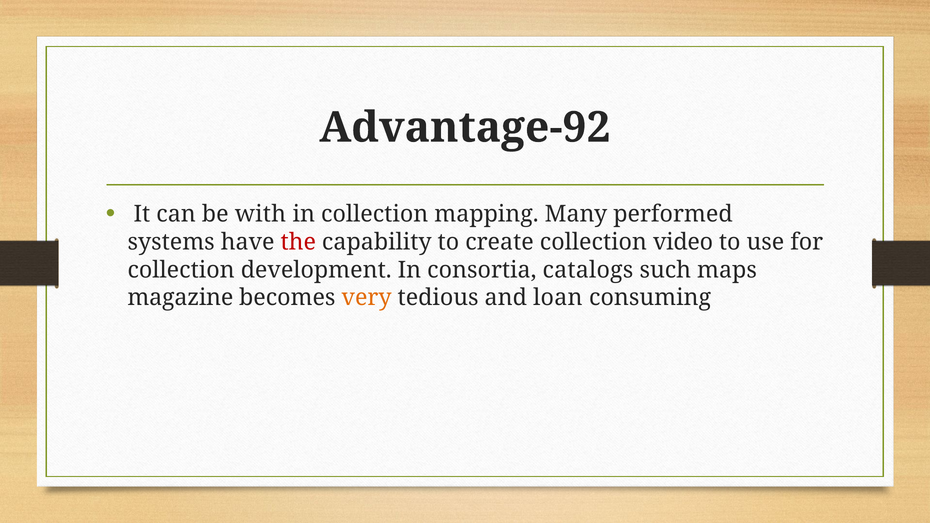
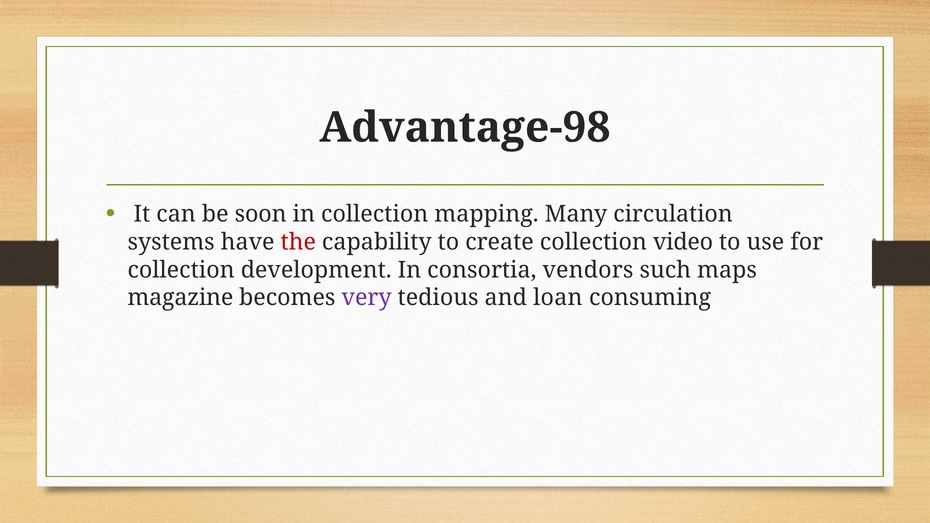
Advantage-92: Advantage-92 -> Advantage-98
with: with -> soon
performed: performed -> circulation
catalogs: catalogs -> vendors
very colour: orange -> purple
